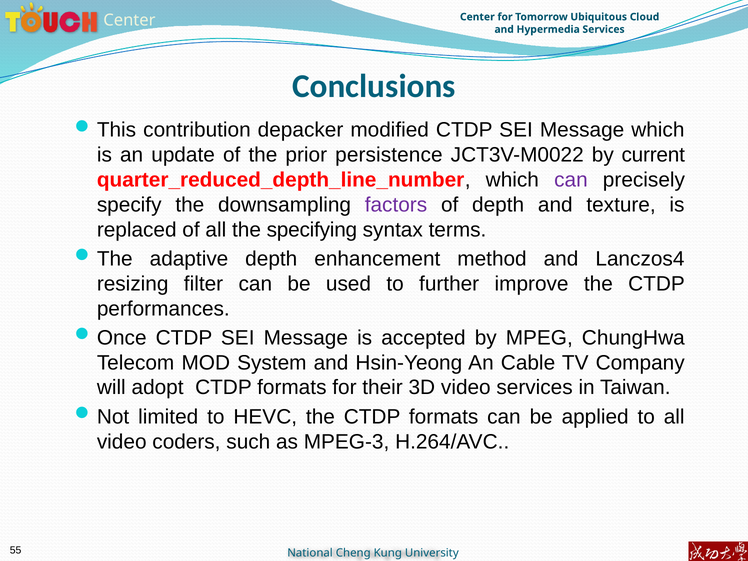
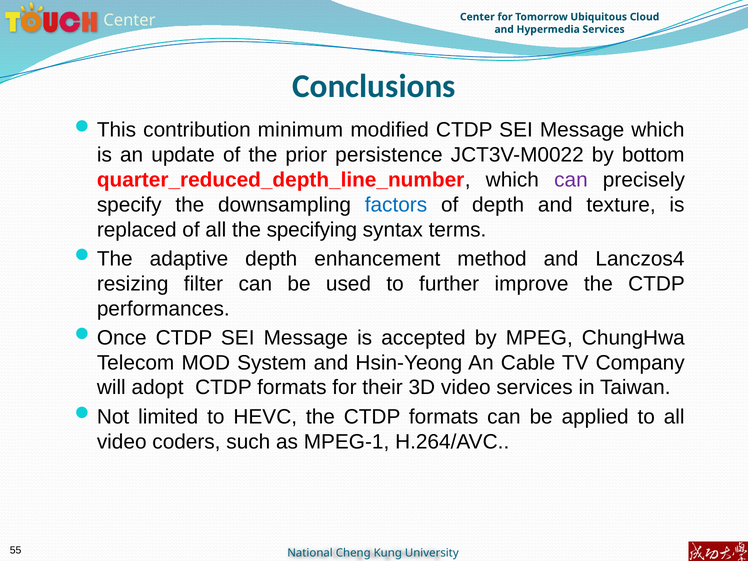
depacker: depacker -> minimum
current: current -> bottom
factors colour: purple -> blue
MPEG-3: MPEG-3 -> MPEG-1
